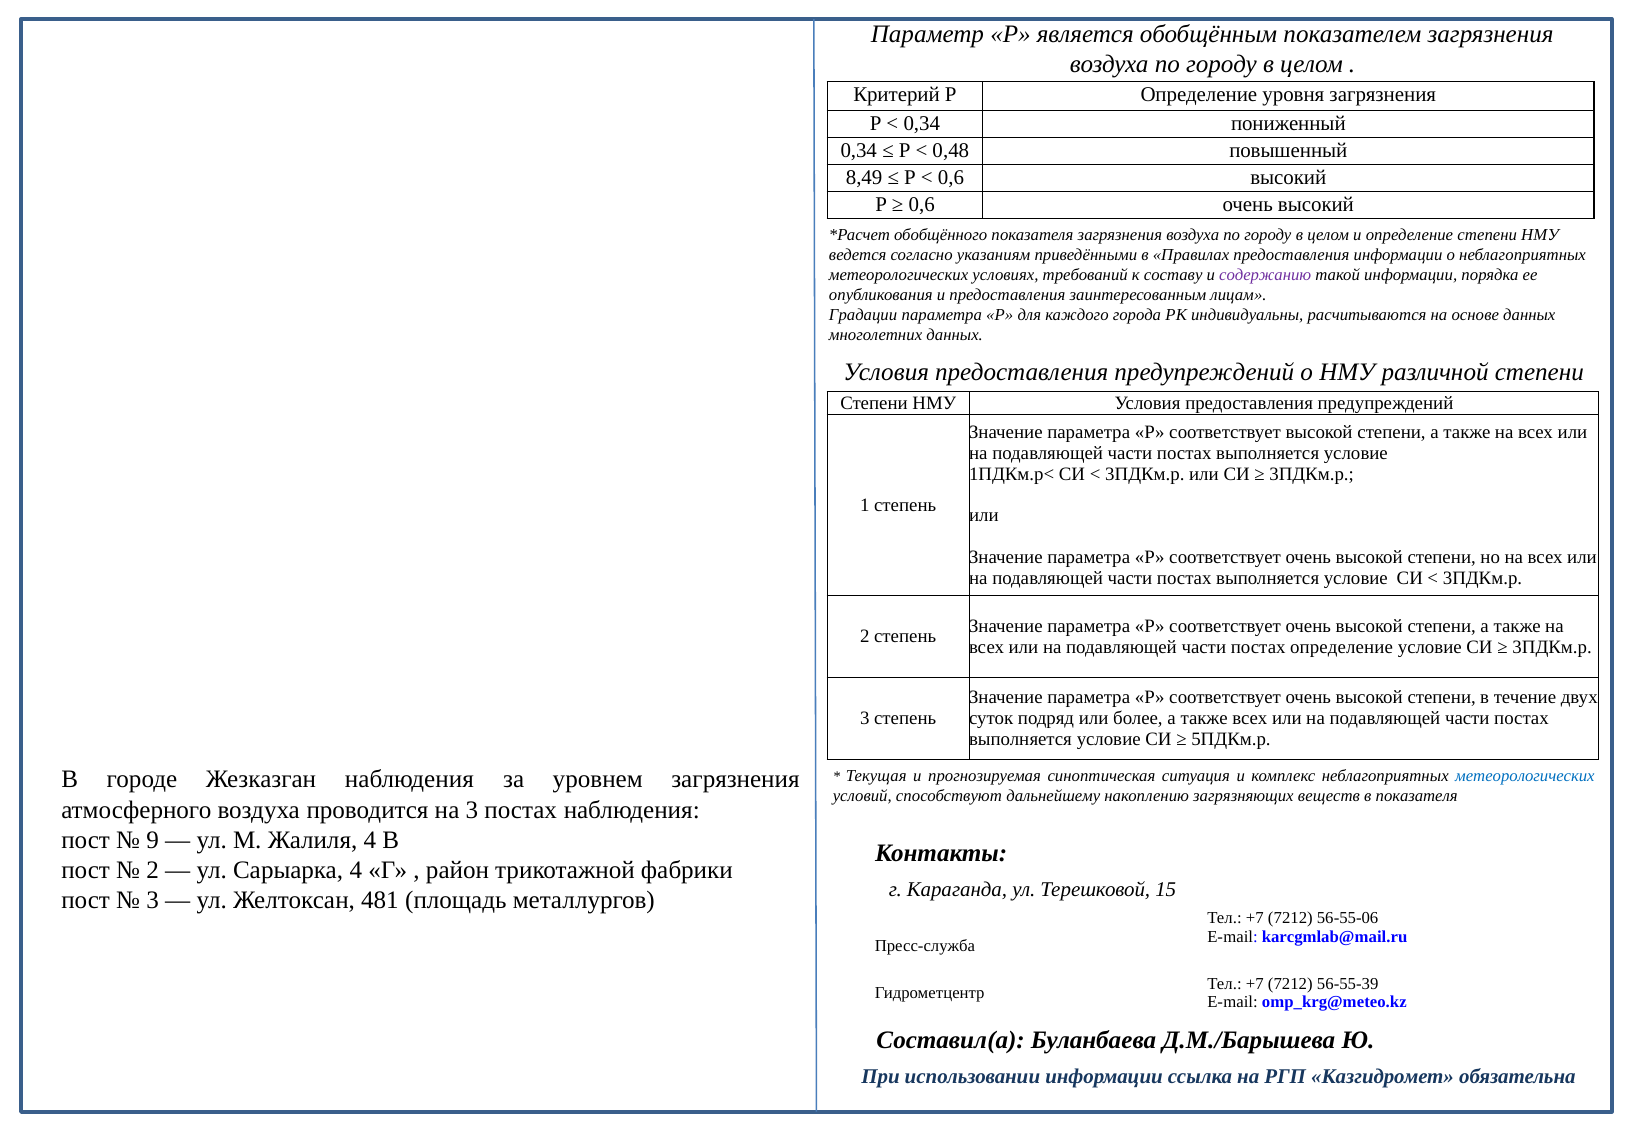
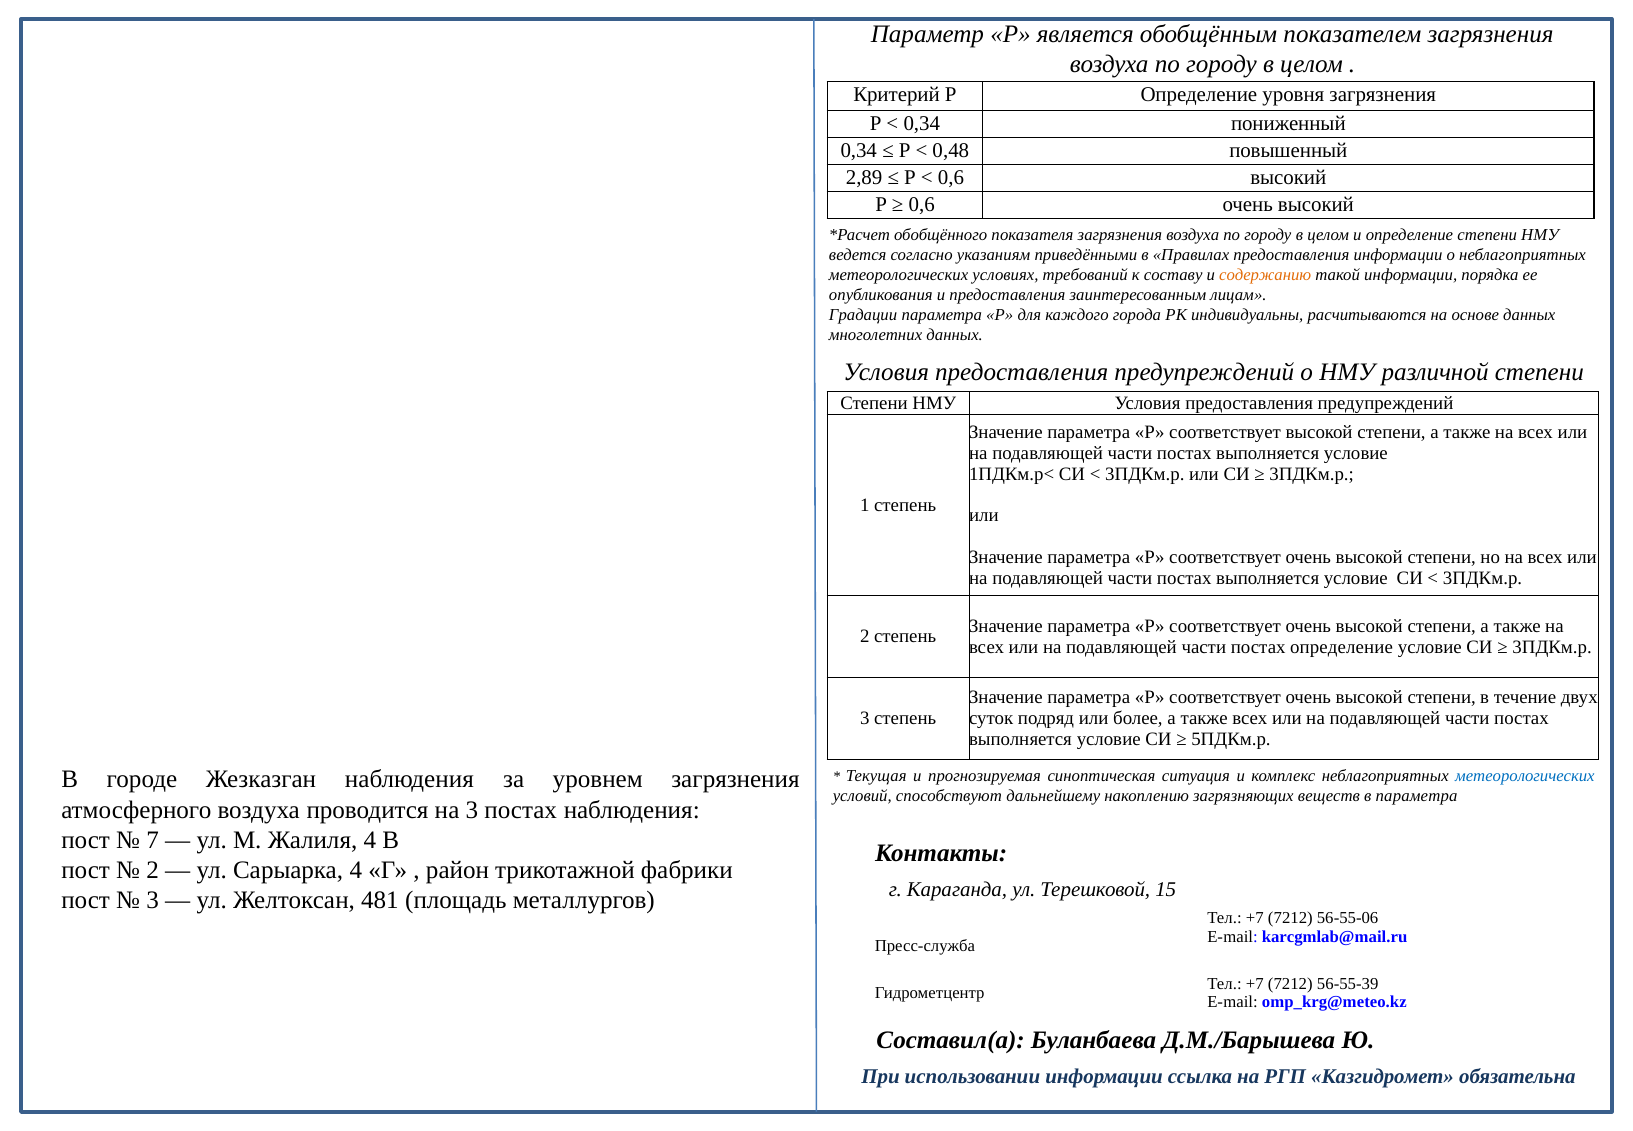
8,49: 8,49 -> 2,89
содержанию colour: purple -> orange
в показателя: показателя -> параметра
9: 9 -> 7
